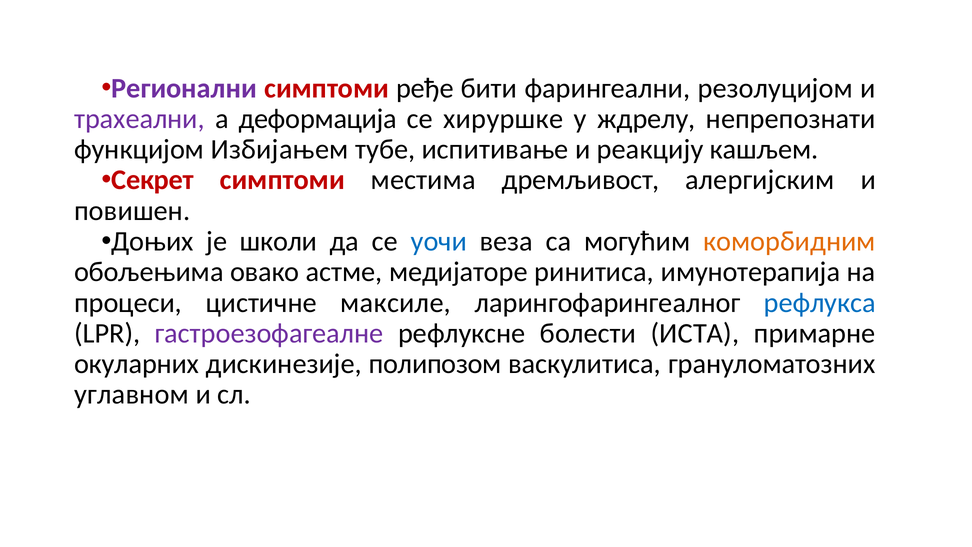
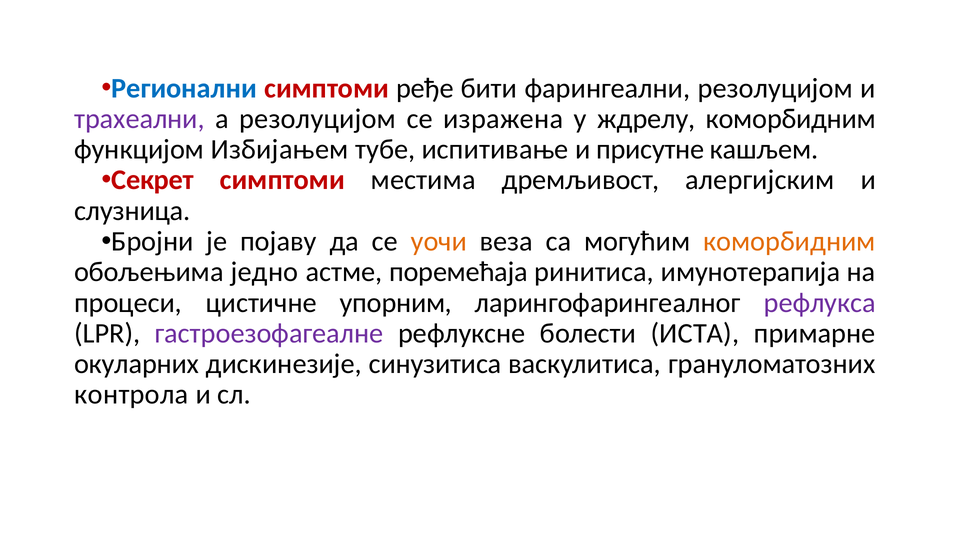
Регионални colour: purple -> blue
а деформација: деформација -> резолуцијом
хируршке: хируршке -> изражена
ждрелу непрепознати: непрепознати -> коморбидним
реакцију: реакцију -> присутне
повишен: повишен -> слузница
Доњих: Доњих -> Бројни
школи: школи -> појаву
уочи colour: blue -> orange
овако: овако -> једно
медијаторе: медијаторе -> поремећаја
максиле: максиле -> упорним
рефлукса colour: blue -> purple
полипозом: полипозом -> синузитиса
углавном: углавном -> контрола
